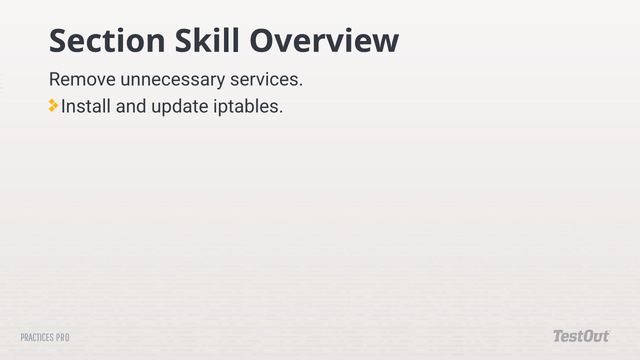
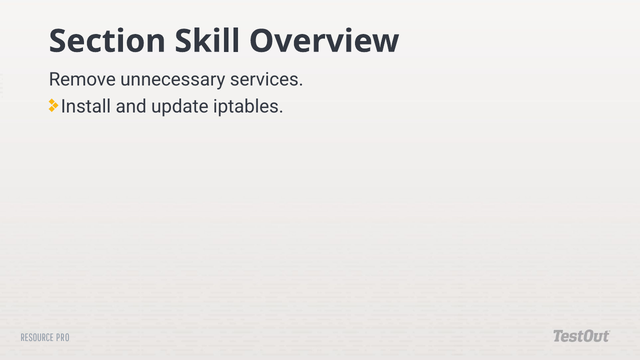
PRACTICES: PRACTICES -> RESOURCE
